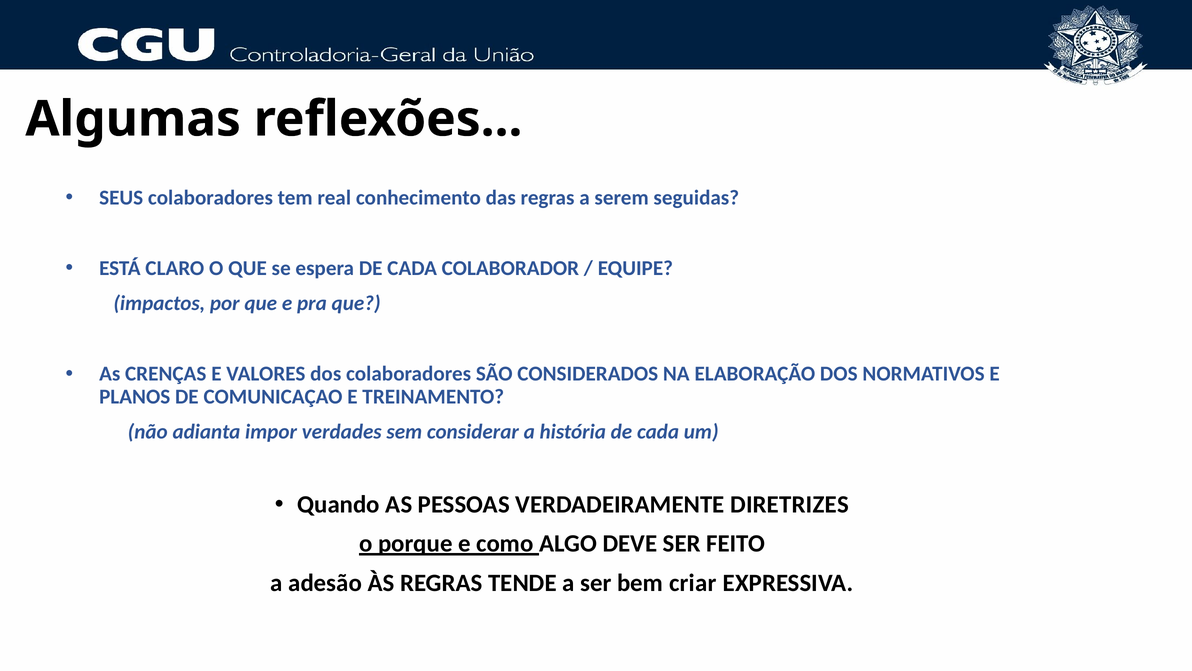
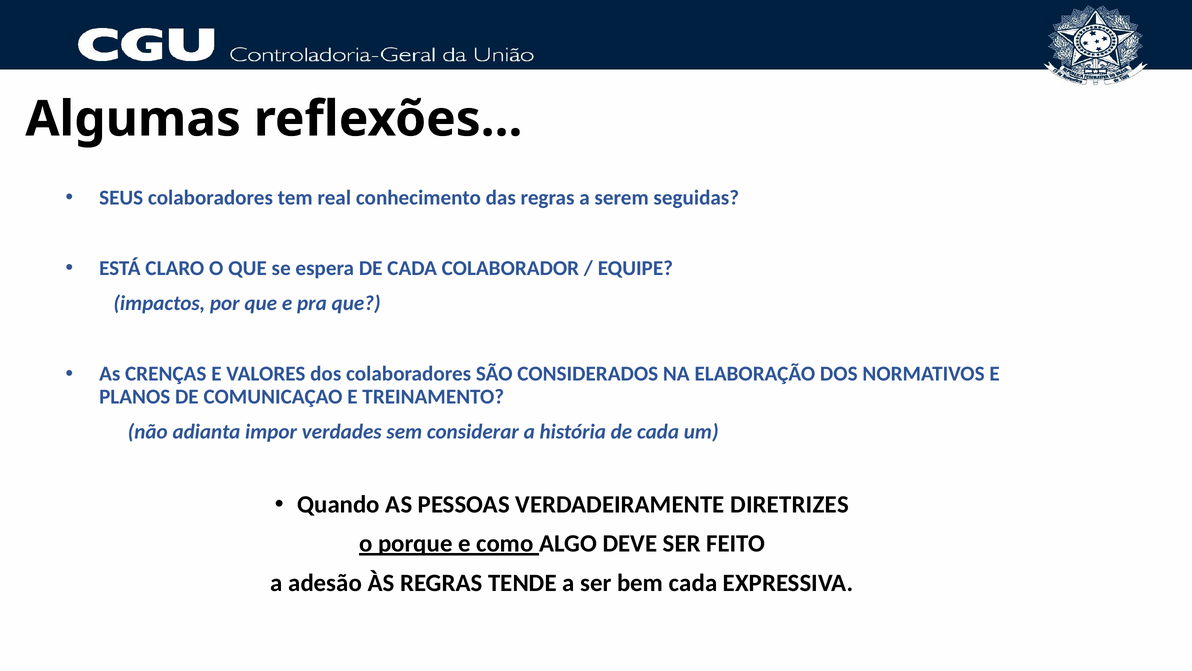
bem criar: criar -> cada
